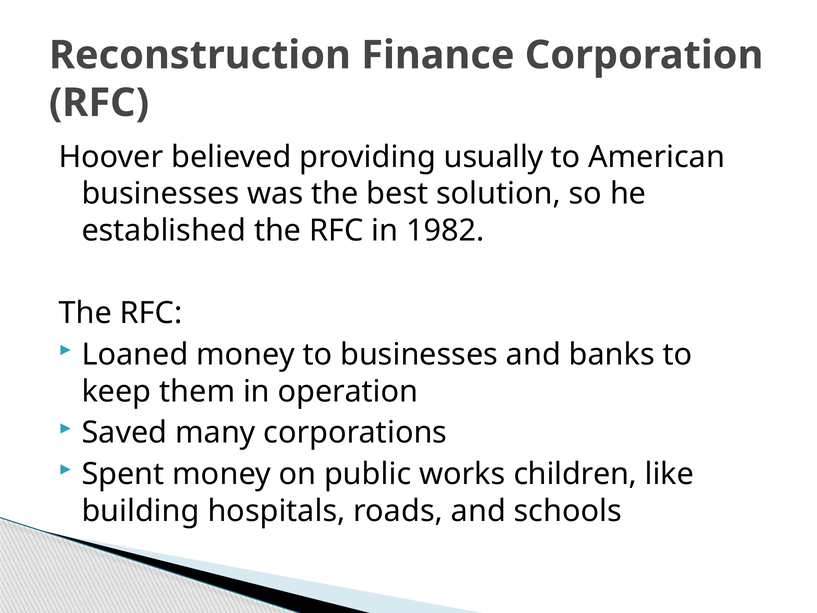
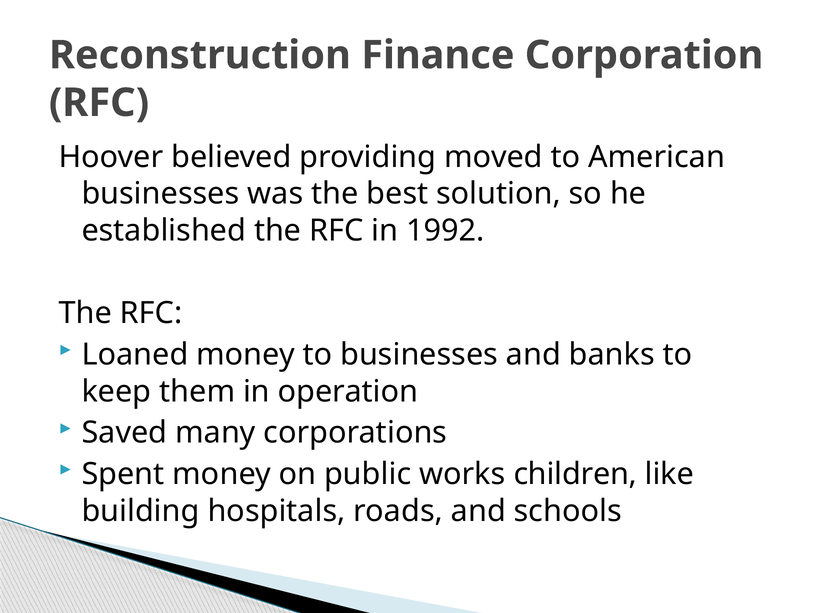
usually: usually -> moved
1982: 1982 -> 1992
